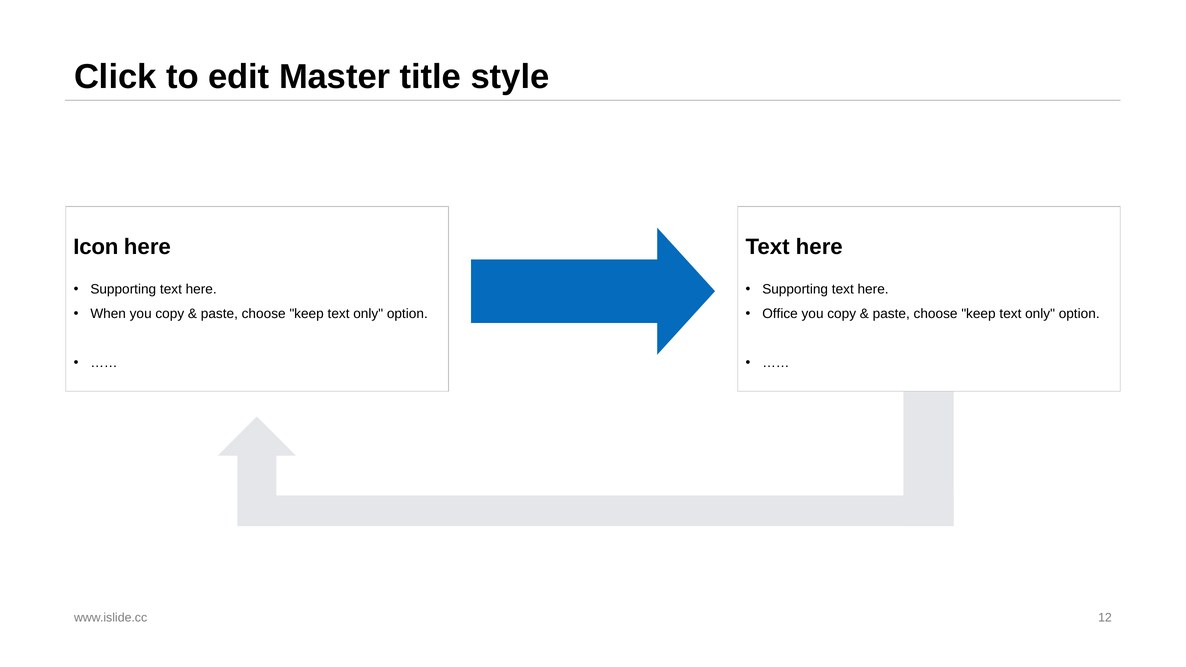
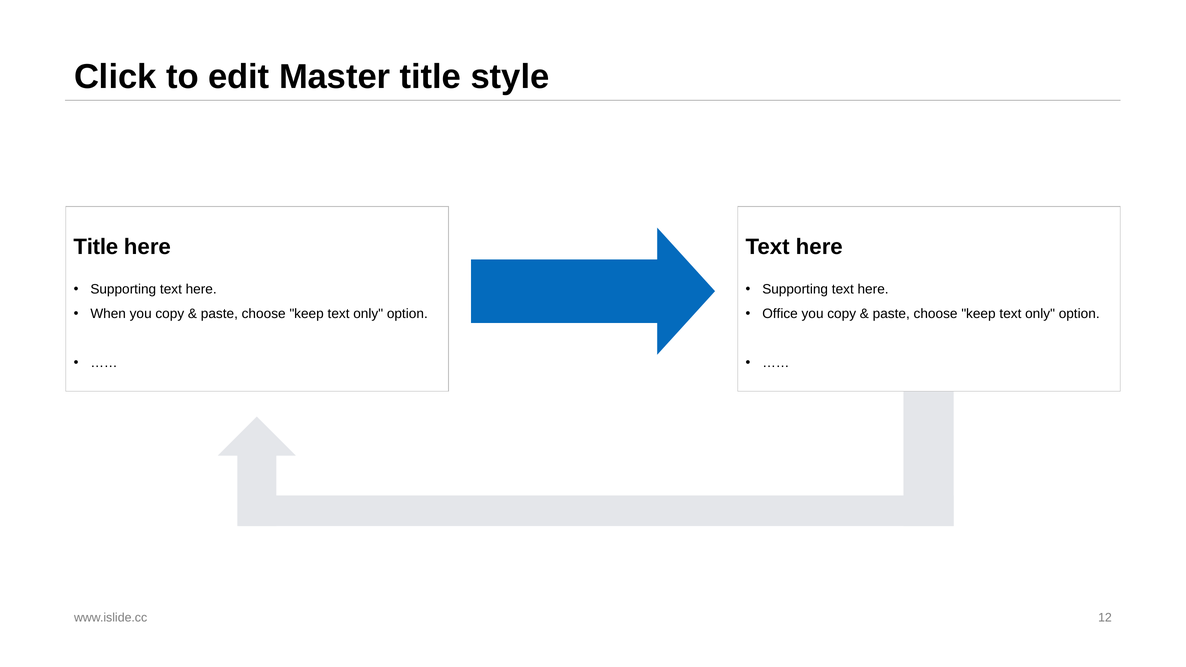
Icon at (96, 247): Icon -> Title
